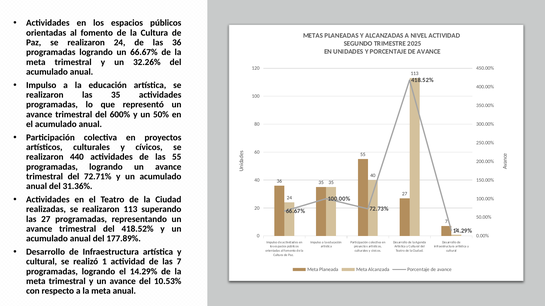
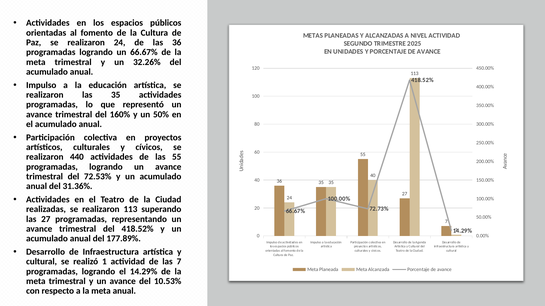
600%: 600% -> 160%
72.71%: 72.71% -> 72.53%
